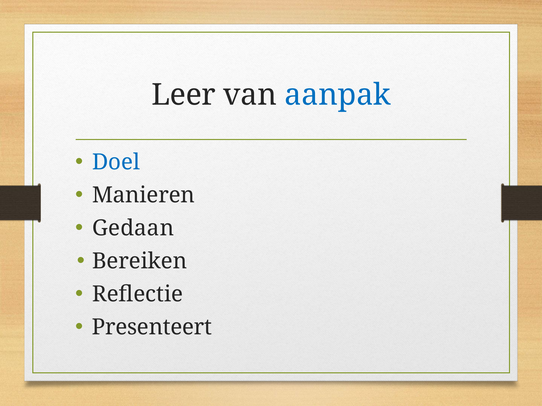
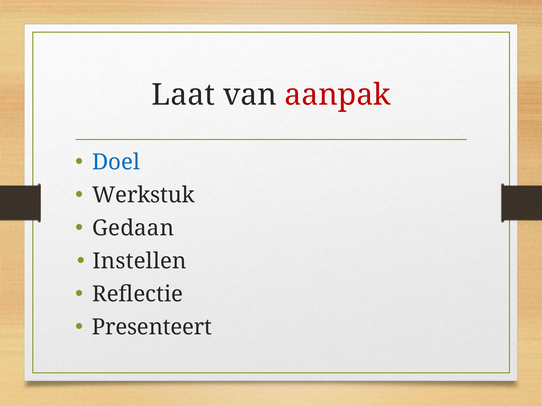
Leer: Leer -> Laat
aanpak colour: blue -> red
Manieren: Manieren -> Werkstuk
Bereiken: Bereiken -> Instellen
